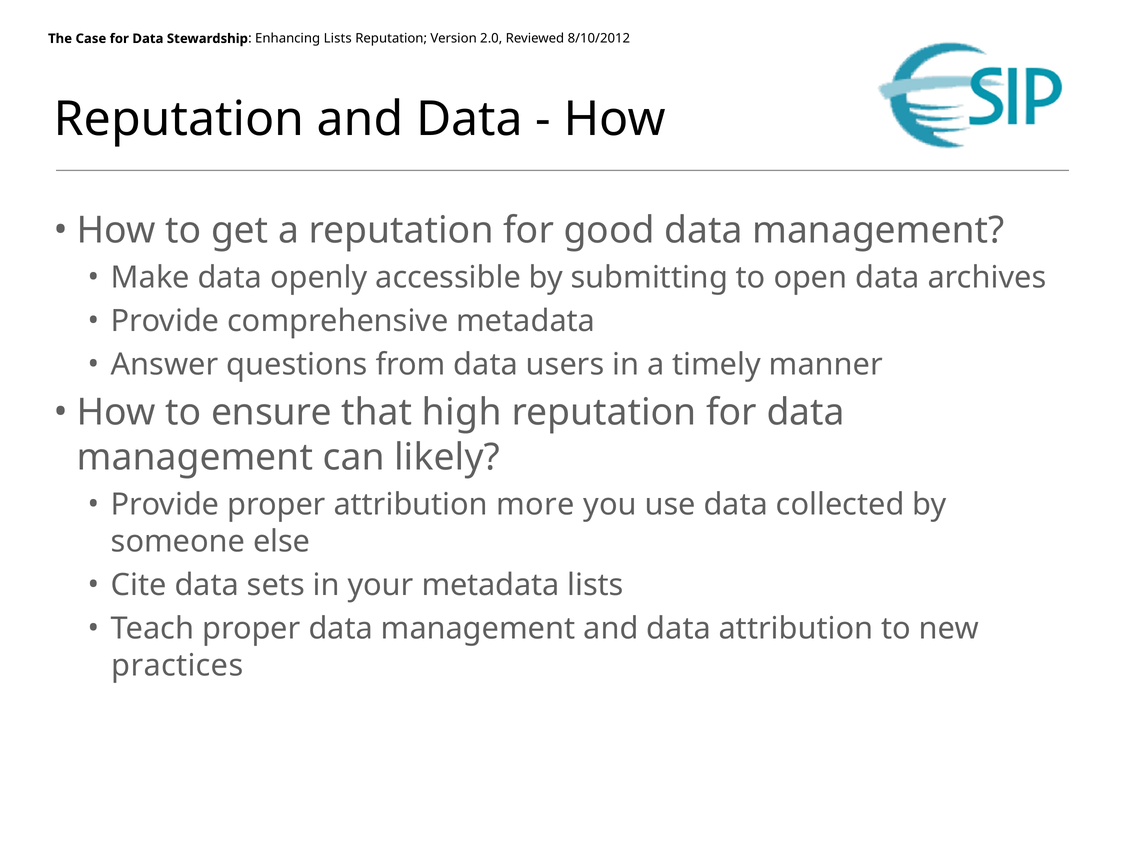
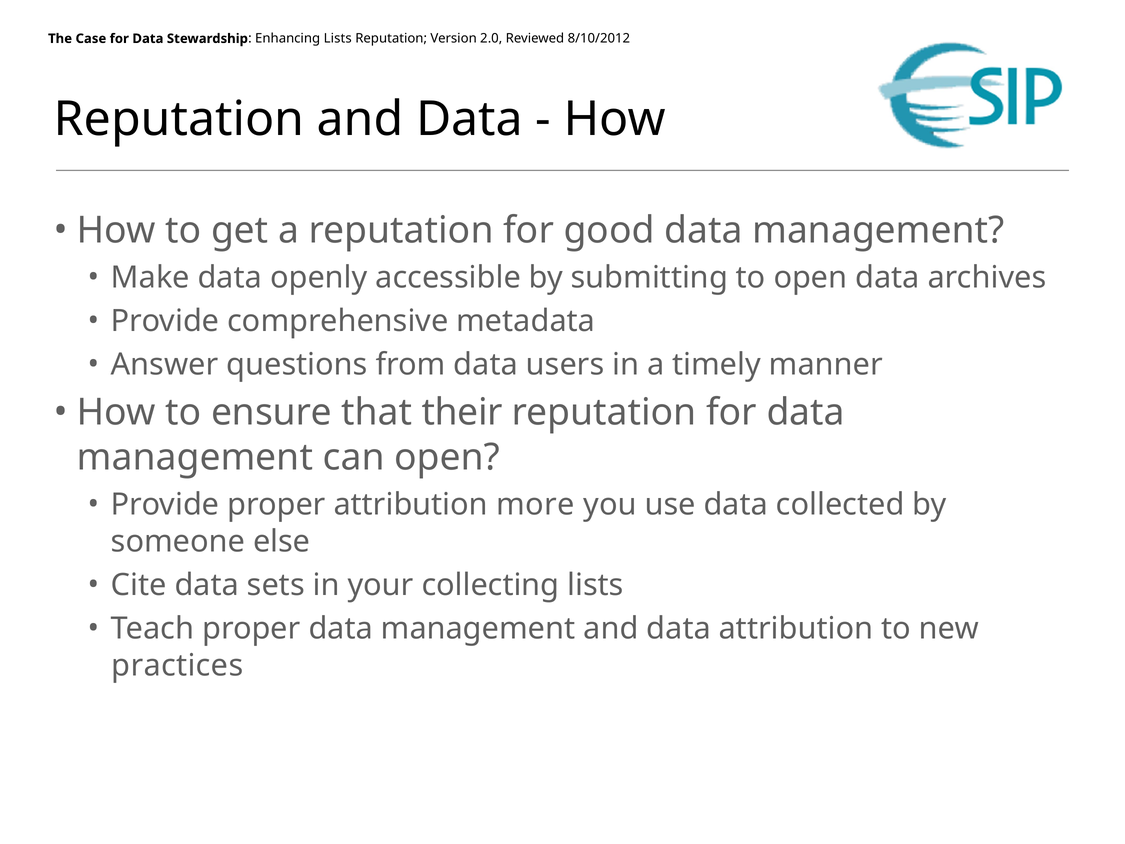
high: high -> their
can likely: likely -> open
your metadata: metadata -> collecting
